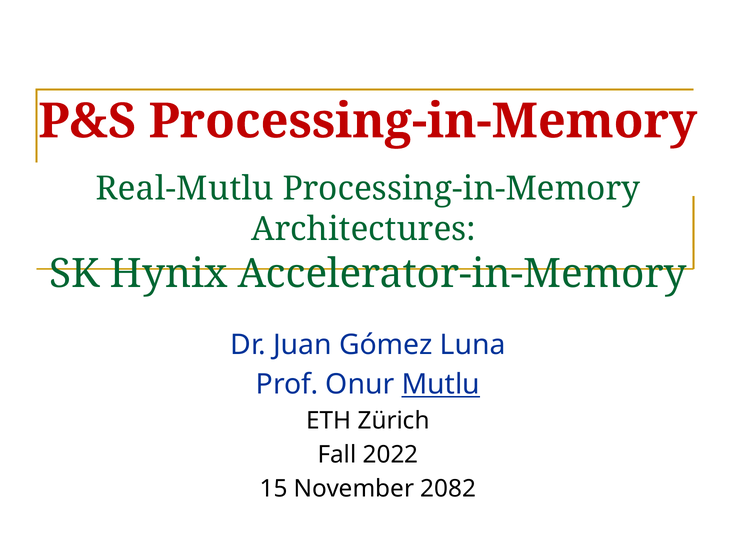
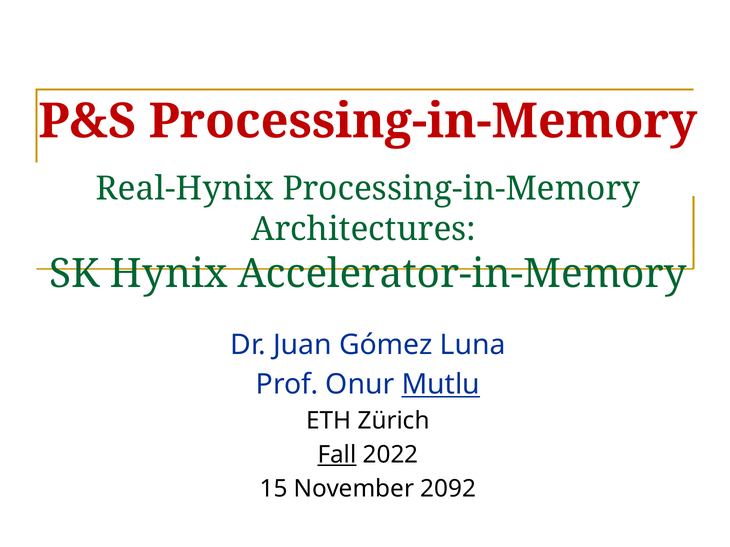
Real-Mutlu: Real-Mutlu -> Real-Hynix
Fall underline: none -> present
2082: 2082 -> 2092
